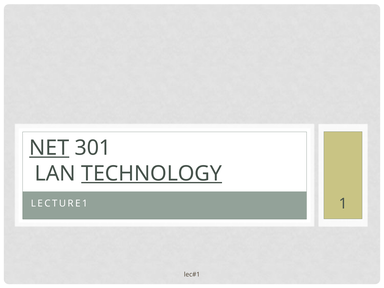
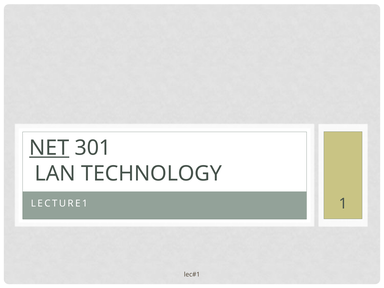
TECHNOLOGY underline: present -> none
